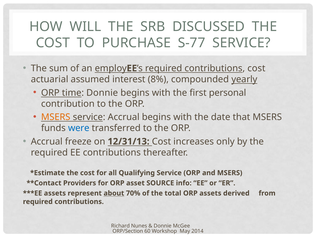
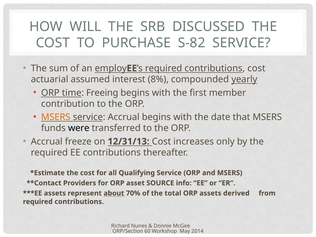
S-77: S-77 -> S-82
time Donnie: Donnie -> Freeing
personal: personal -> member
were colour: blue -> black
